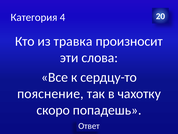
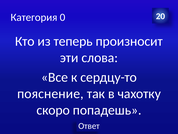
4: 4 -> 0
травка: травка -> теперь
